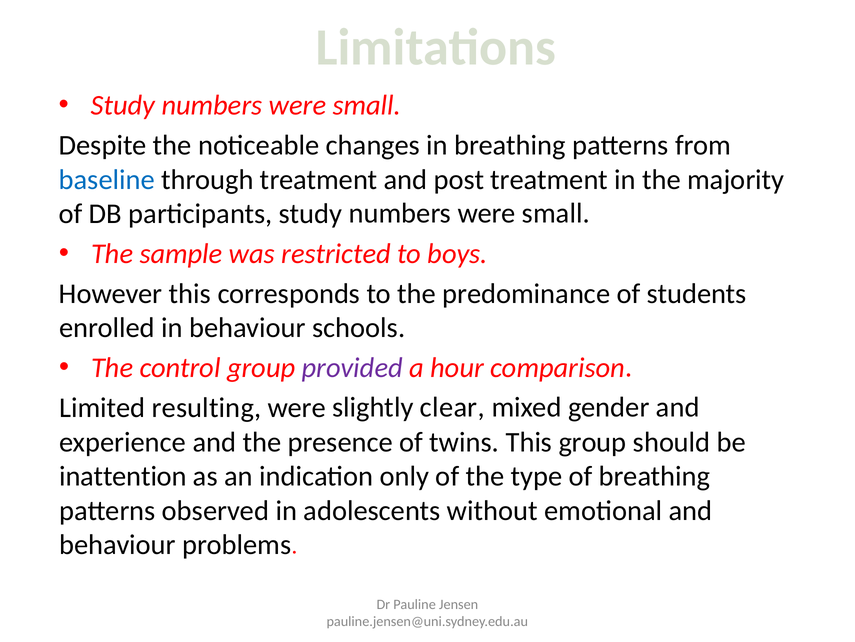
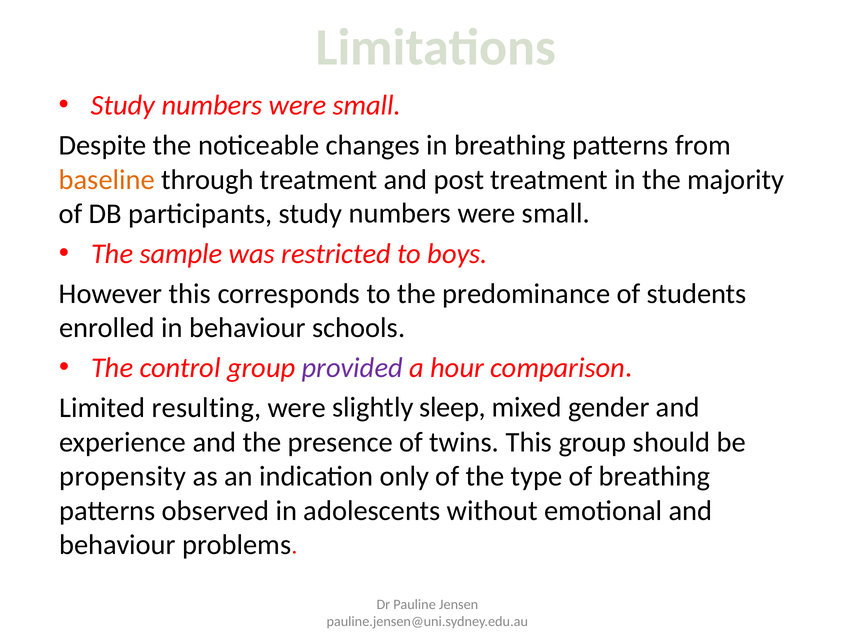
baseline colour: blue -> orange
clear: clear -> sleep
inattention: inattention -> propensity
